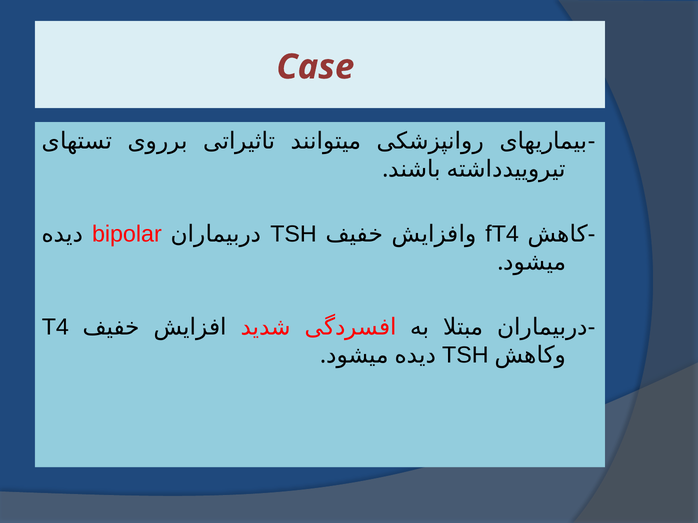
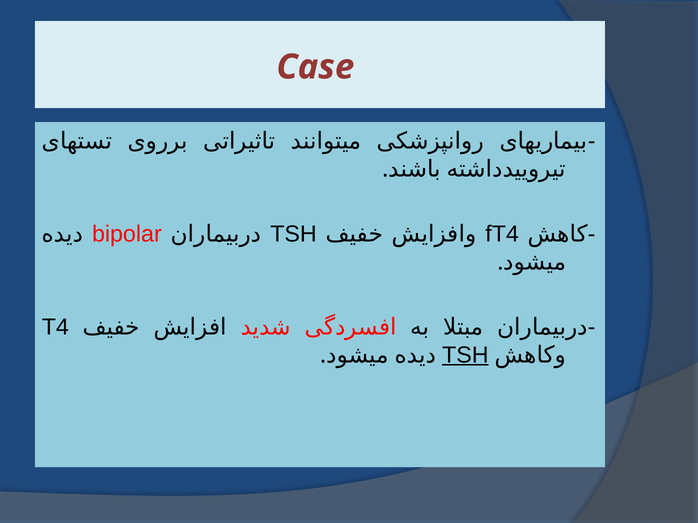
TSH at (465, 355) underline: none -> present
